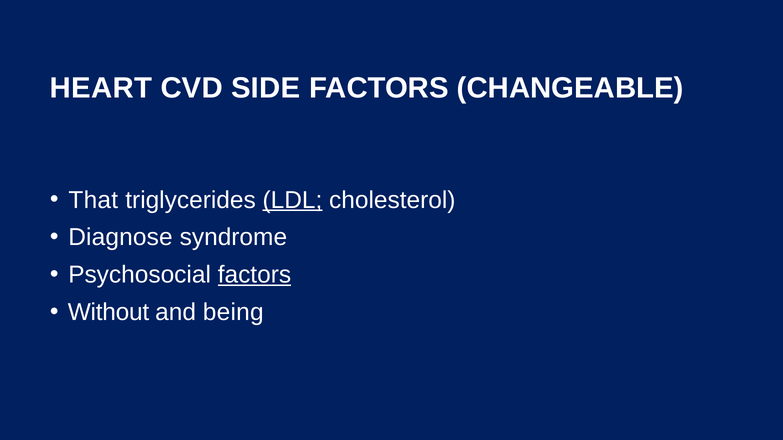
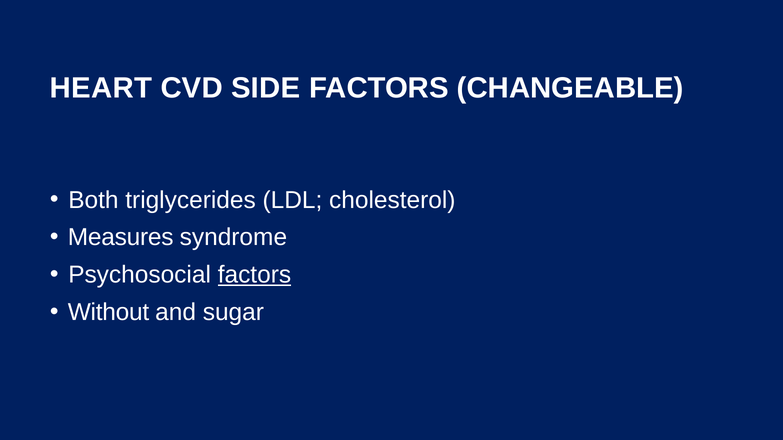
That: That -> Both
LDL underline: present -> none
Diagnose: Diagnose -> Measures
being: being -> sugar
